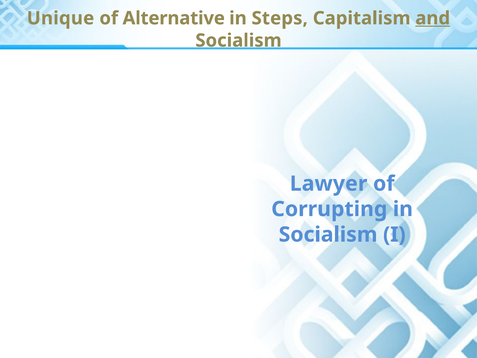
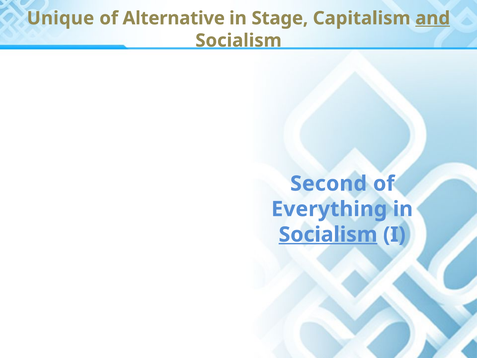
Steps: Steps -> Stage
Lawyer: Lawyer -> Second
Corrupting: Corrupting -> Everything
Socialism at (328, 234) underline: none -> present
